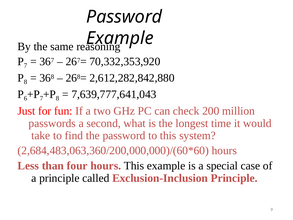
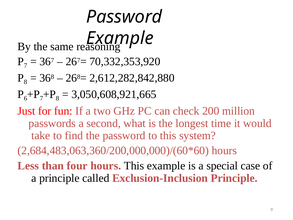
7,639,777,641,043: 7,639,777,641,043 -> 3,050,608,921,665
